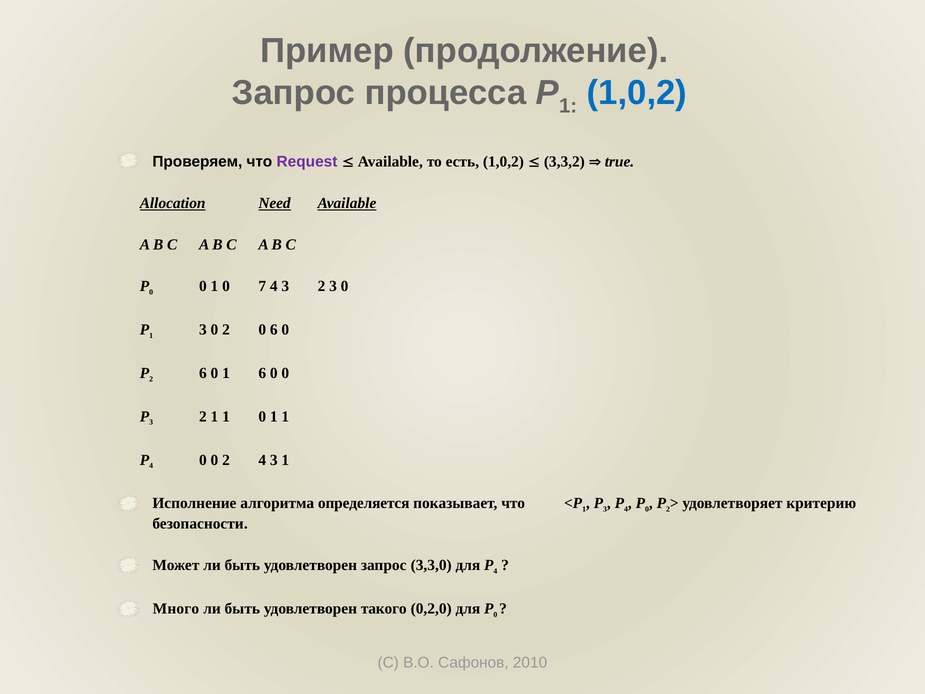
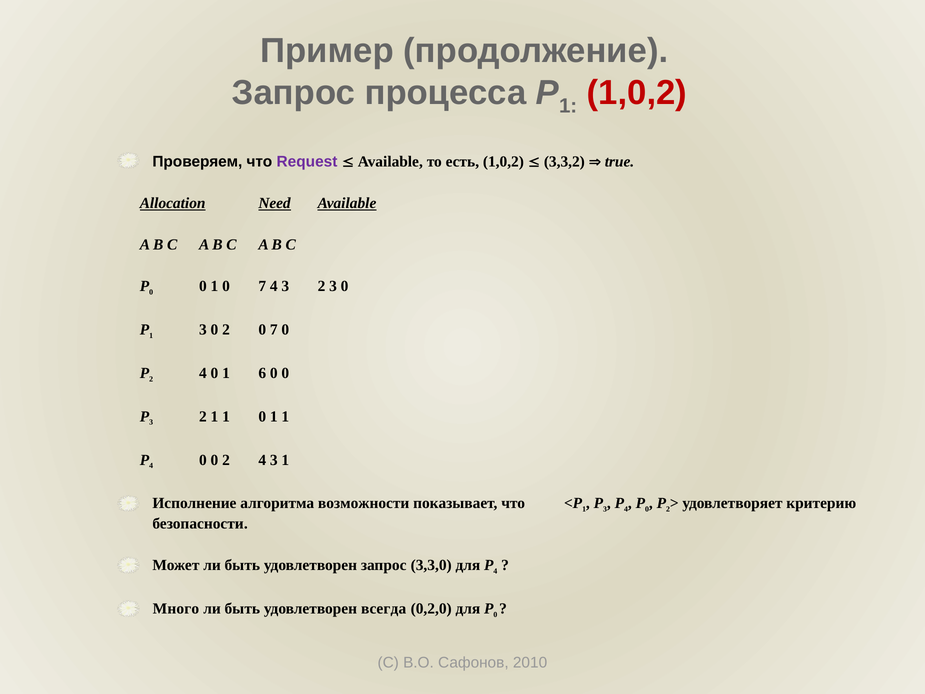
1,0,2 at (637, 93) colour: blue -> red
2 0 6: 6 -> 7
6 at (203, 373): 6 -> 4
определяется: определяется -> возможности
такого: такого -> всегда
